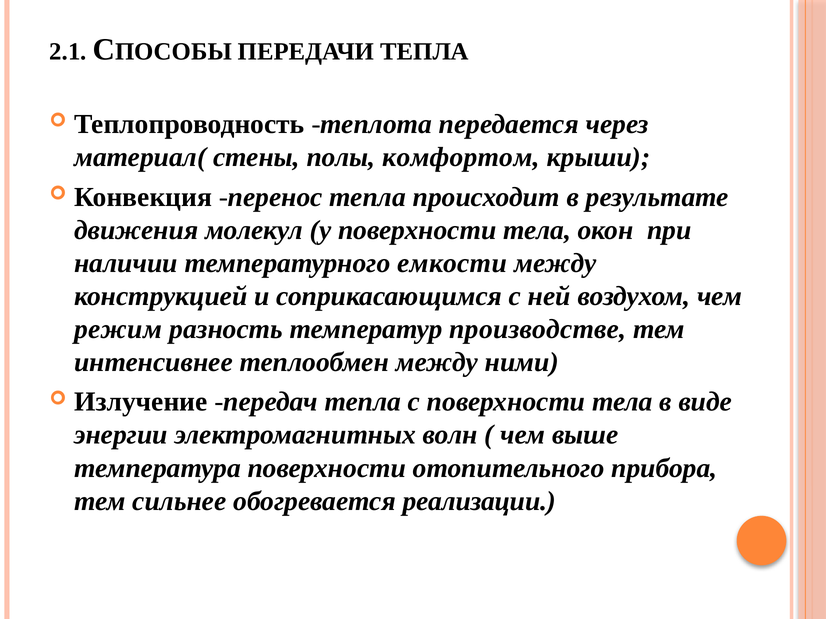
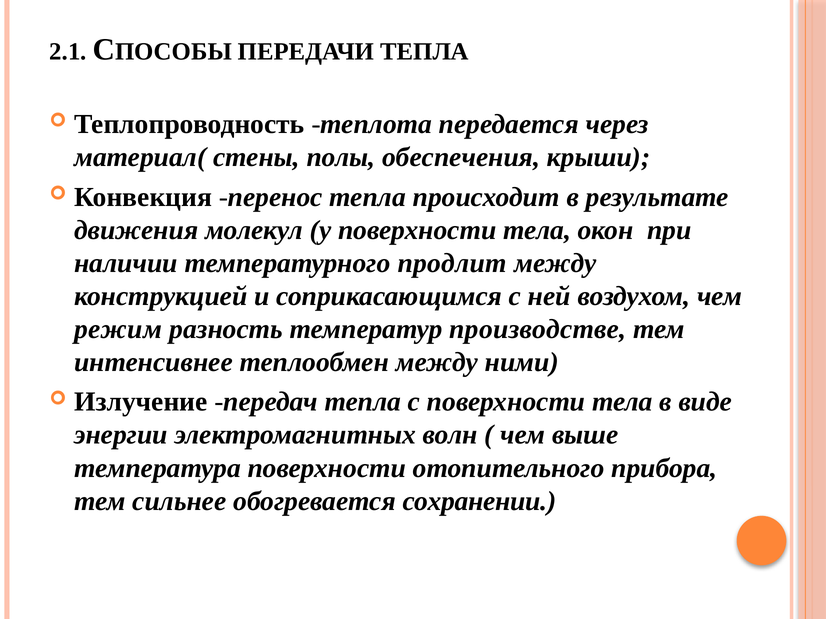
комфортом: комфортом -> обеспечения
емкости: емкости -> продлит
реализации: реализации -> сохранении
